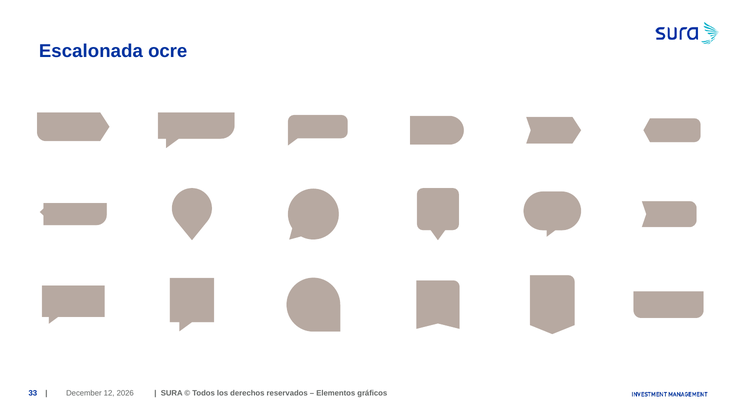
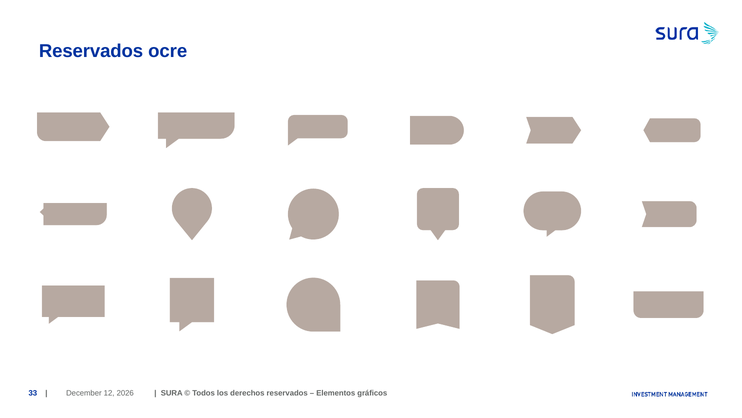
Escalonada at (91, 51): Escalonada -> Reservados
